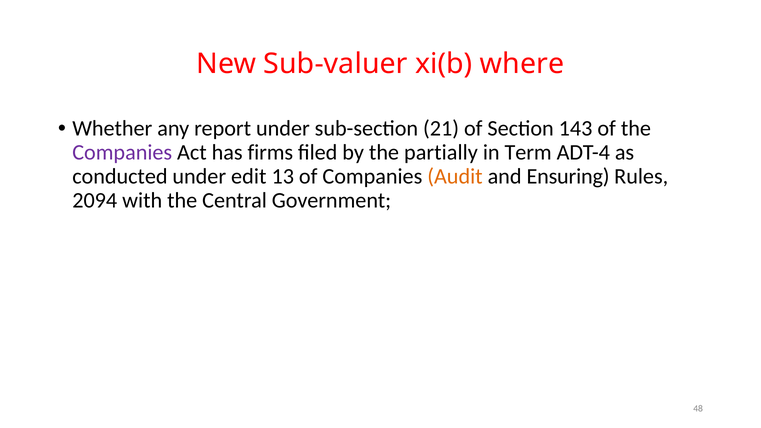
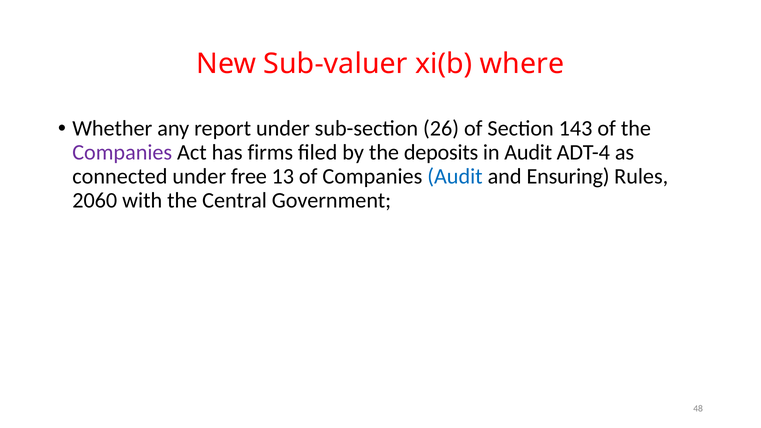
21: 21 -> 26
partially: partially -> deposits
in Term: Term -> Audit
conducted: conducted -> connected
edit: edit -> free
Audit at (455, 177) colour: orange -> blue
2094: 2094 -> 2060
